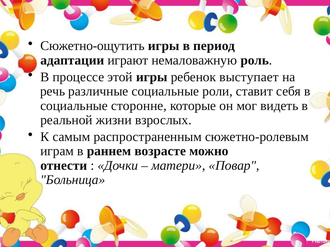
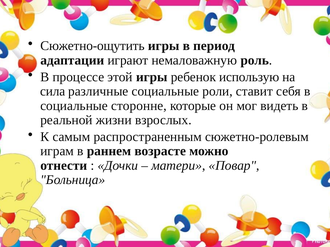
выступает: выступает -> использую
речь: речь -> сила
